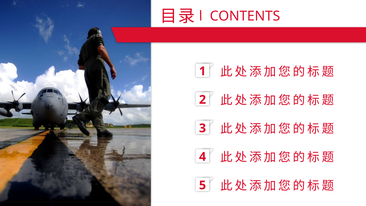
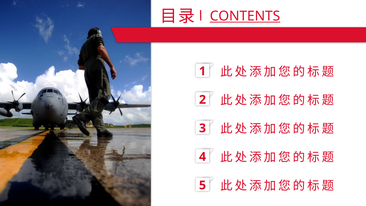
CONTENTS underline: none -> present
